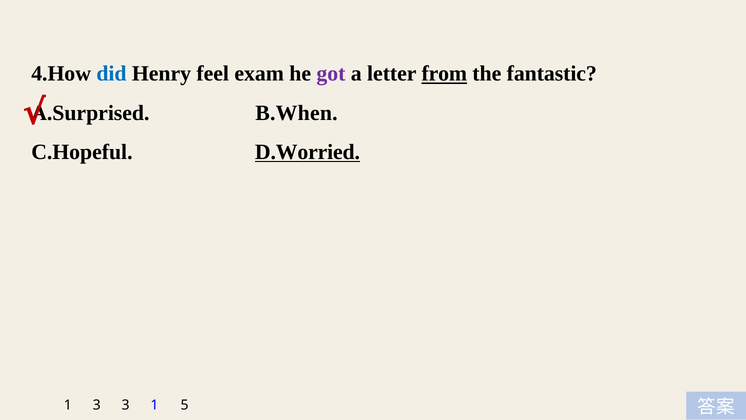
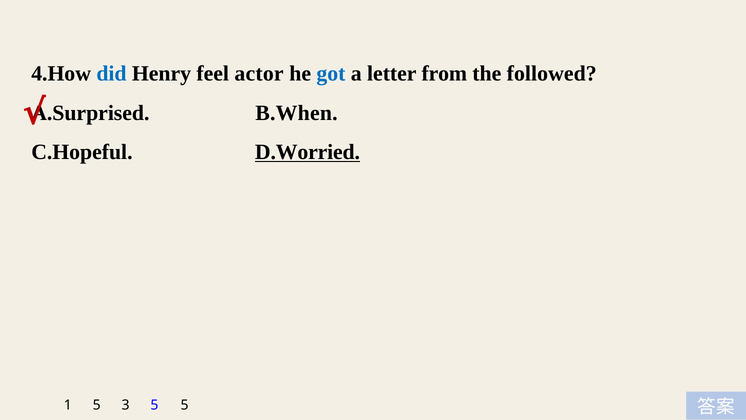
exam: exam -> actor
got colour: purple -> blue
from underline: present -> none
fantastic: fantastic -> followed
1 3: 3 -> 5
3 1: 1 -> 5
